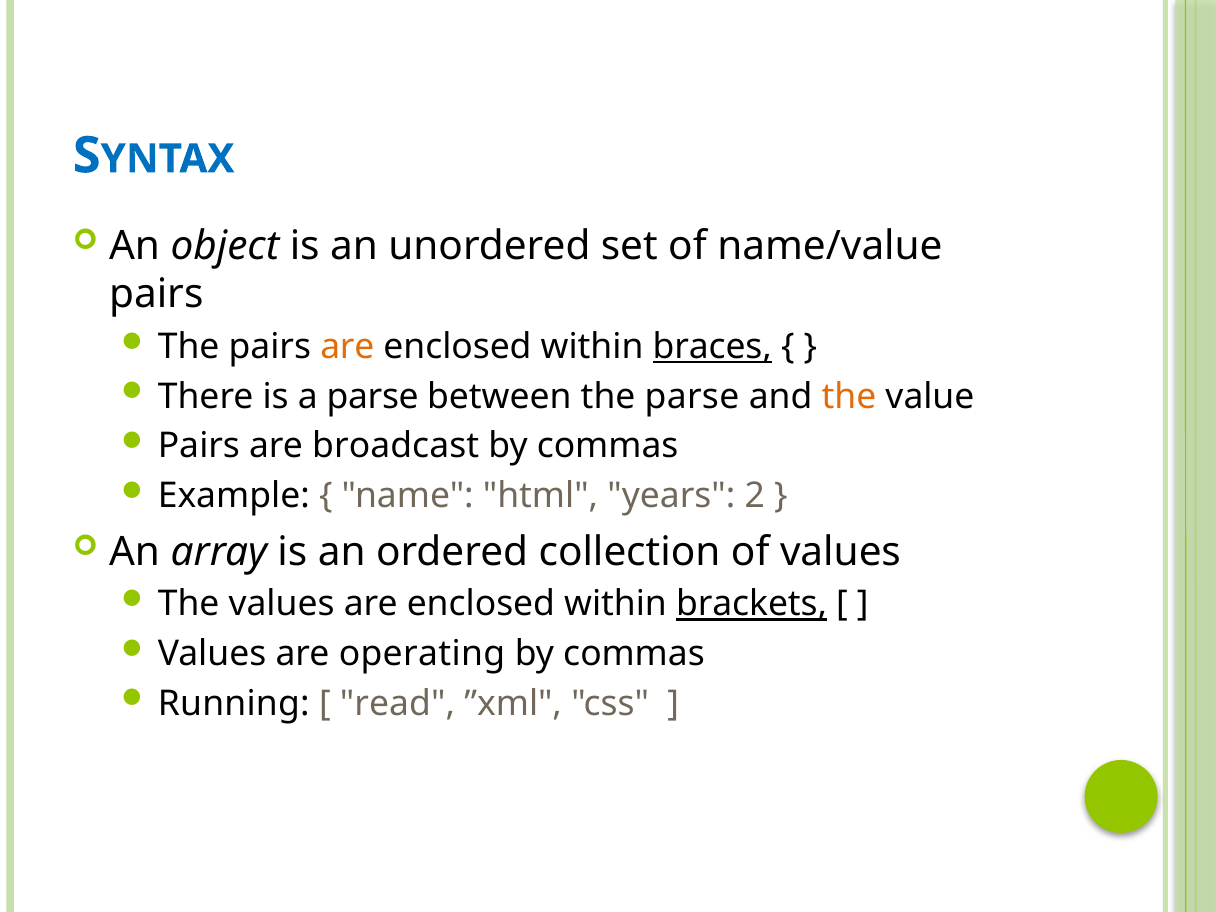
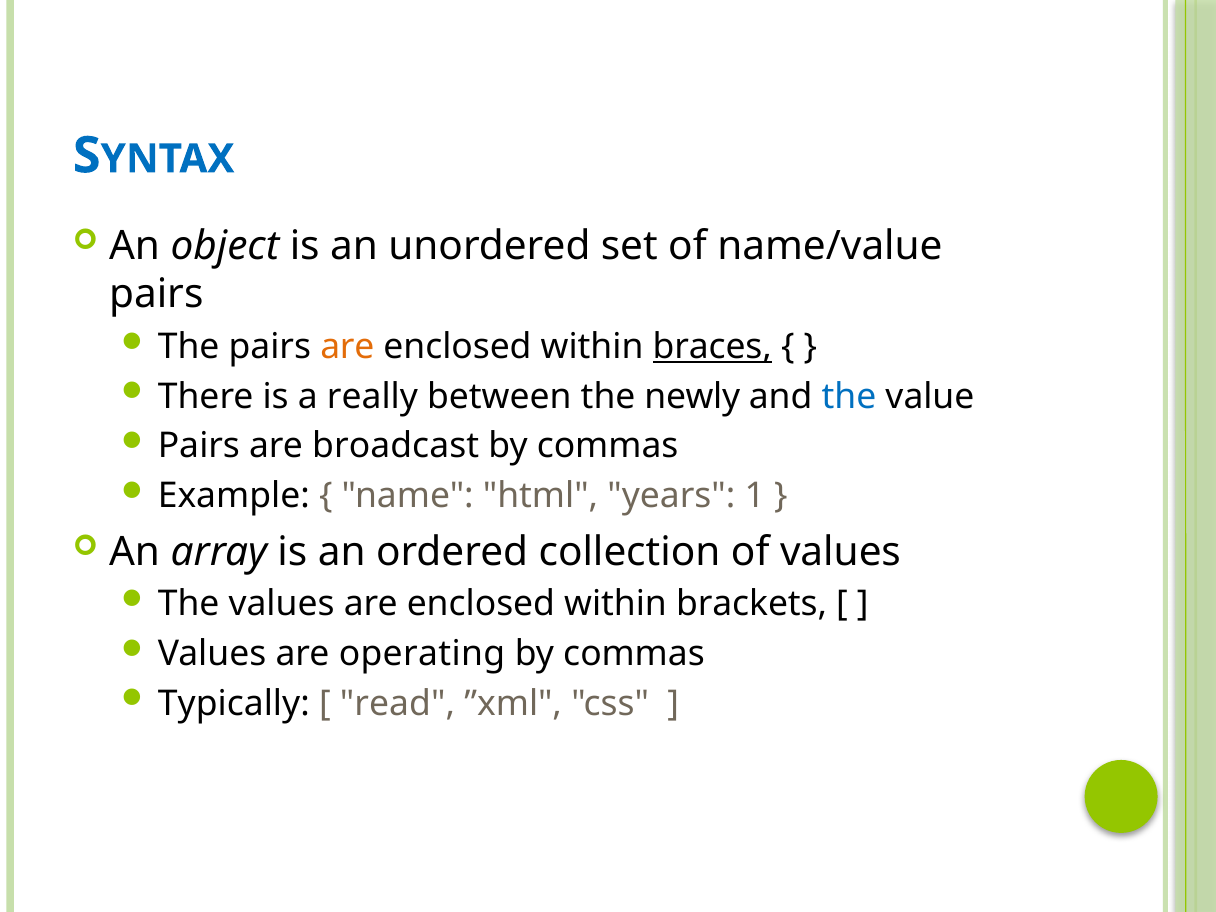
a parse: parse -> really
the parse: parse -> newly
the at (849, 397) colour: orange -> blue
2: 2 -> 1
brackets underline: present -> none
Running: Running -> Typically
